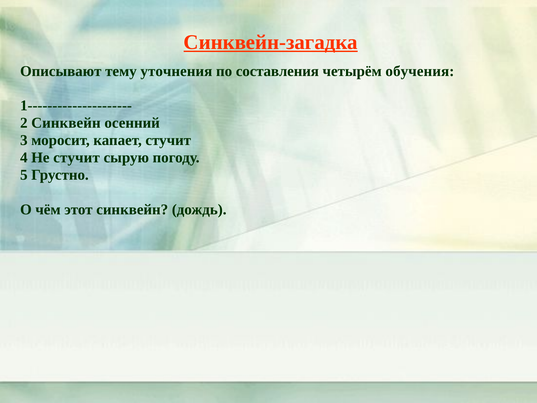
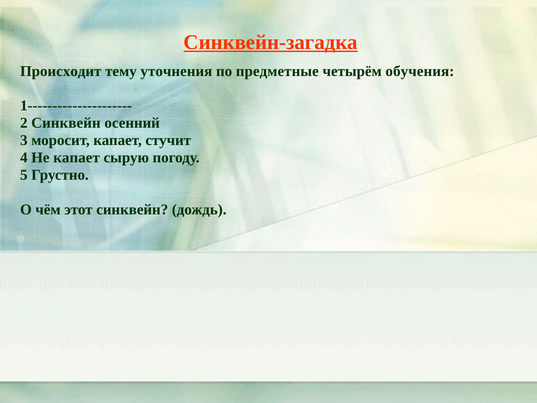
Описывают: Описывают -> Происходит
составления: составления -> предметные
Не стучит: стучит -> капает
